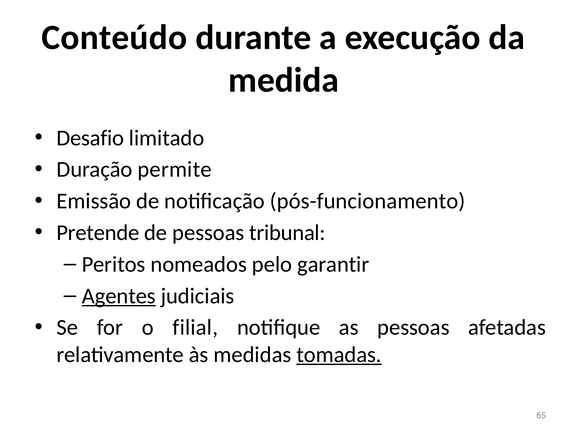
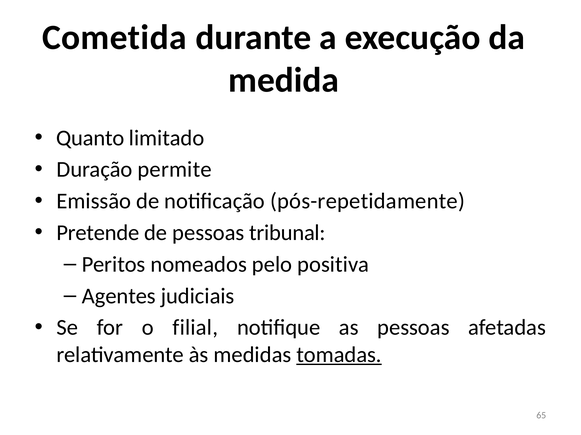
Conteúdo: Conteúdo -> Cometida
Desafio: Desafio -> Quanto
pós-funcionamento: pós-funcionamento -> pós-repetidamente
garantir: garantir -> positiva
Agentes underline: present -> none
